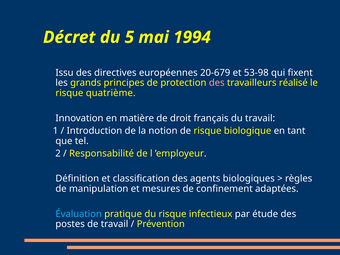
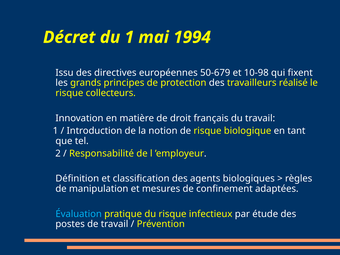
du 5: 5 -> 1
20-679: 20-679 -> 50-679
53-98: 53-98 -> 10-98
des at (217, 83) colour: pink -> white
quatrième: quatrième -> collecteurs
